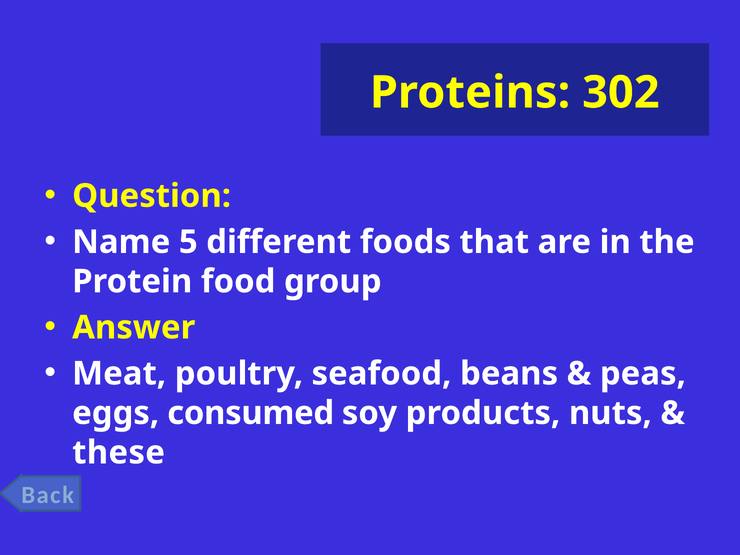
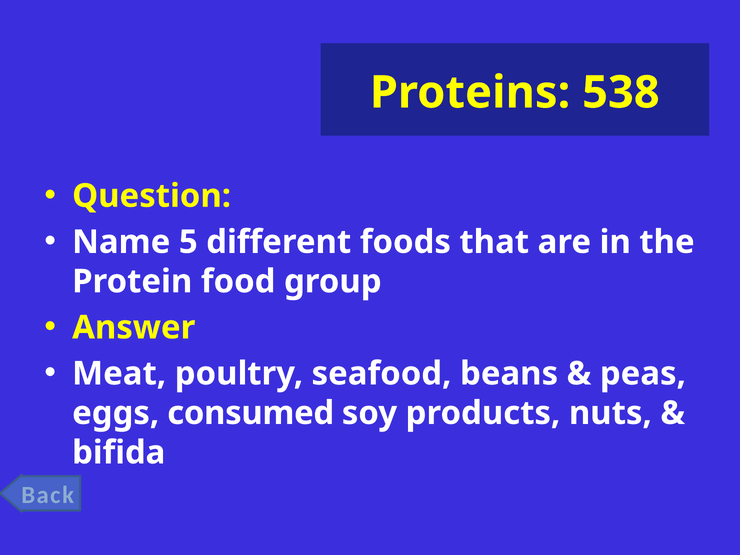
302: 302 -> 538
these: these -> bifida
